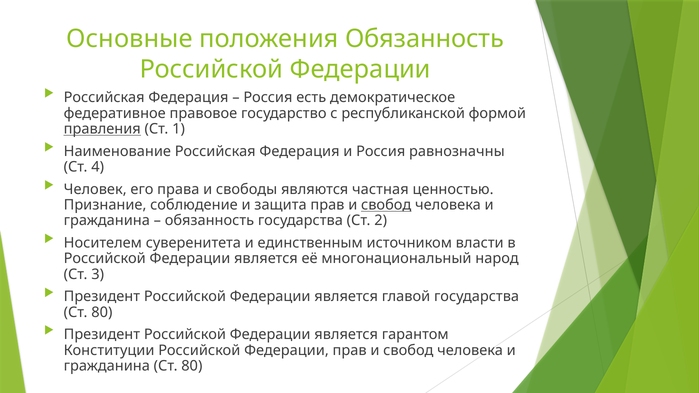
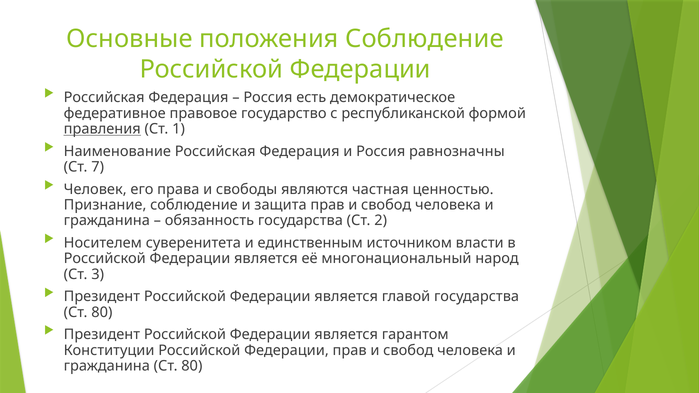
положения Обязанность: Обязанность -> Соблюдение
4: 4 -> 7
свобод at (386, 205) underline: present -> none
